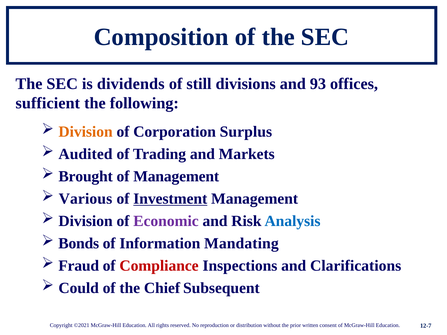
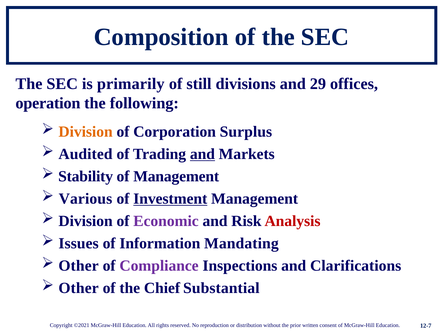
dividends: dividends -> primarily
93: 93 -> 29
sufficient: sufficient -> operation
and at (202, 154) underline: none -> present
Brought: Brought -> Stability
Analysis colour: blue -> red
Bonds: Bonds -> Issues
Fraud at (79, 266): Fraud -> Other
Compliance colour: red -> purple
Could at (79, 288): Could -> Other
Subsequent: Subsequent -> Substantial
